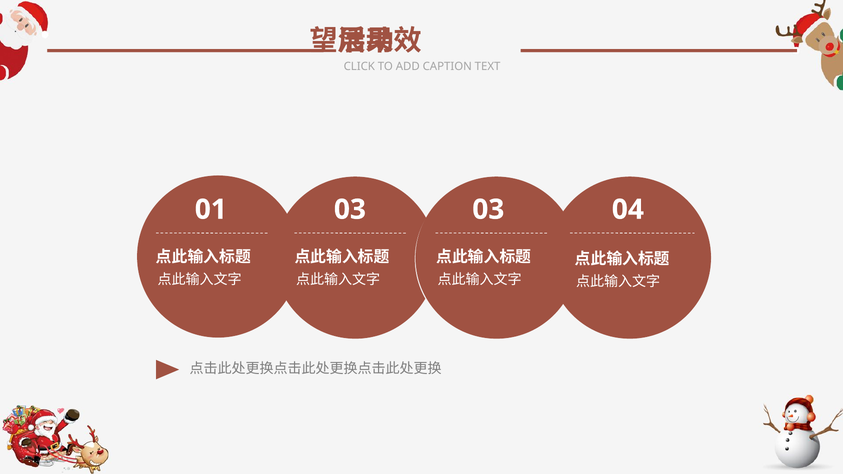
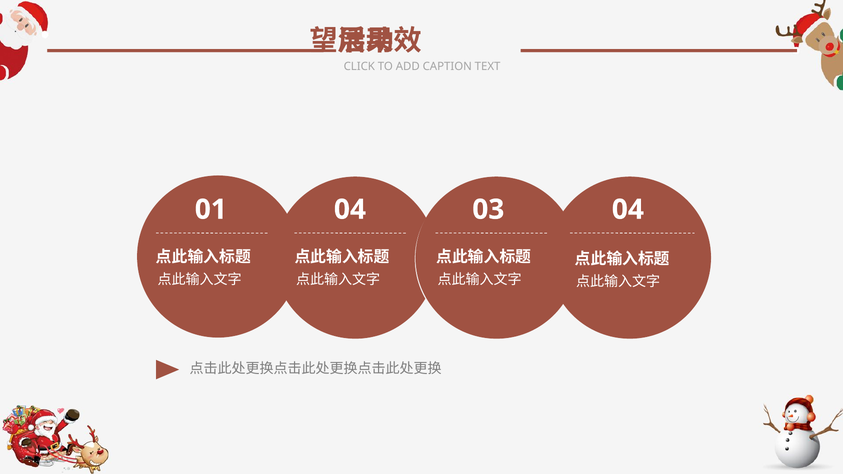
01 03: 03 -> 04
